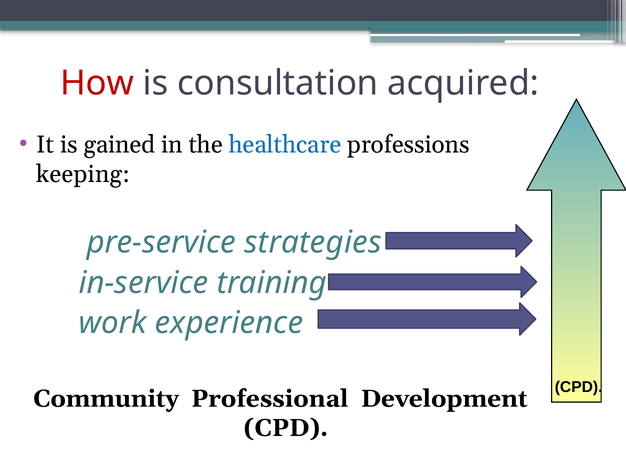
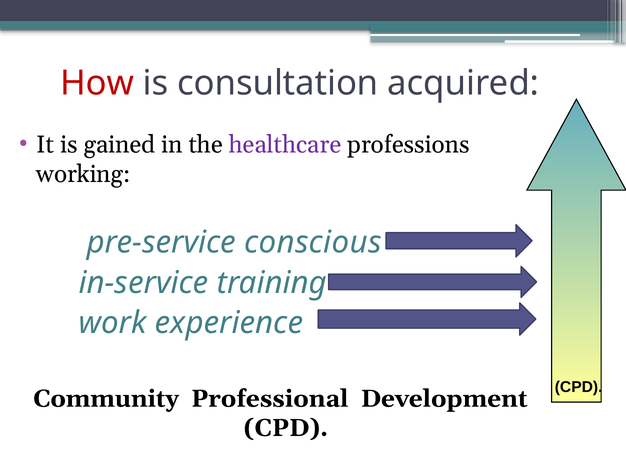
healthcare colour: blue -> purple
keeping: keeping -> working
strategies: strategies -> conscious
